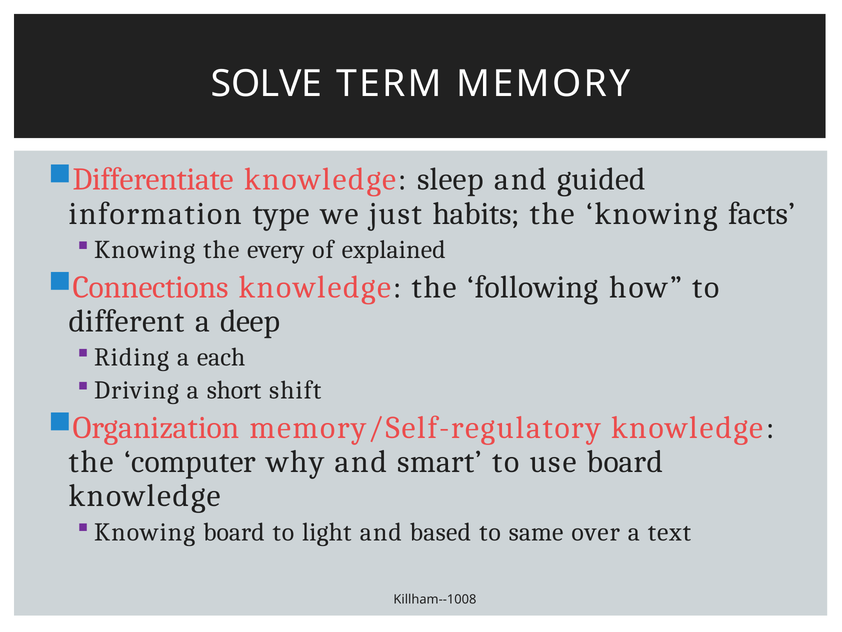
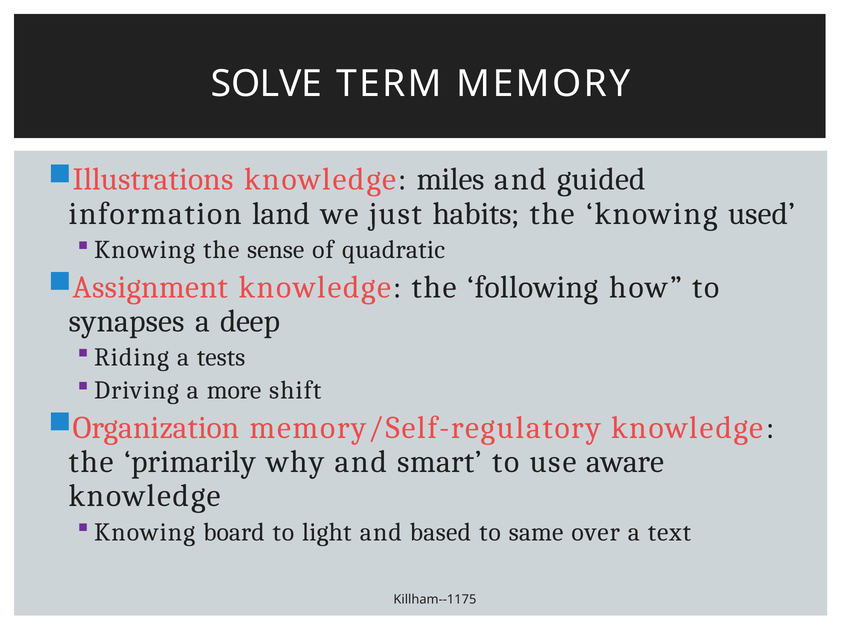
Differentiate: Differentiate -> Illustrations
sleep: sleep -> miles
type: type -> land
facts: facts -> used
every: every -> sense
explained: explained -> quadratic
Connections: Connections -> Assignment
different: different -> synapses
each: each -> tests
short: short -> more
computer: computer -> primarily
use board: board -> aware
Killham--1008: Killham--1008 -> Killham--1175
